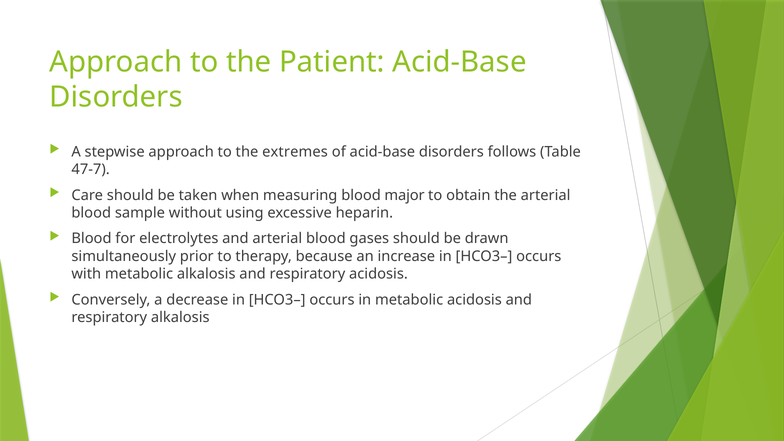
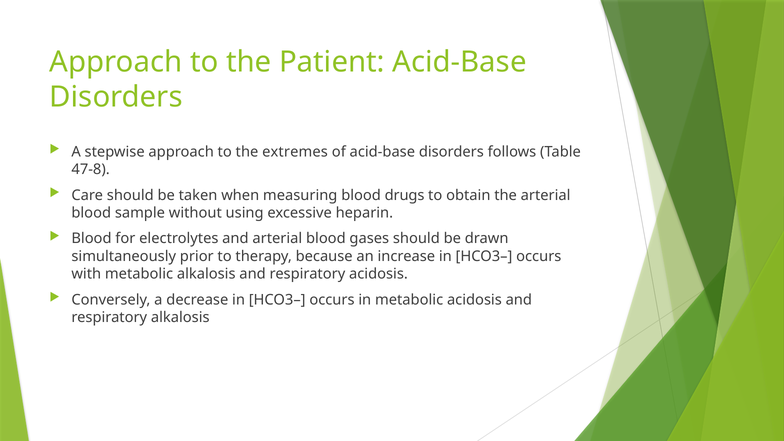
47-7: 47-7 -> 47-8
major: major -> drugs
